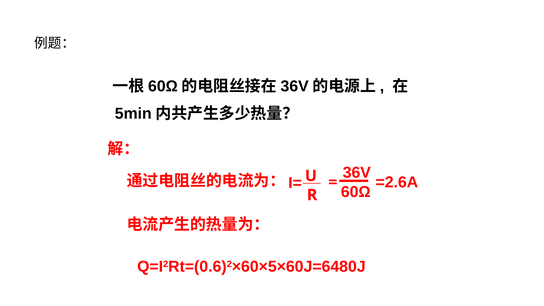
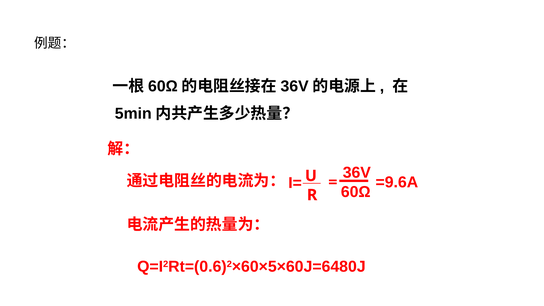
=2.6A: =2.6A -> =9.6A
